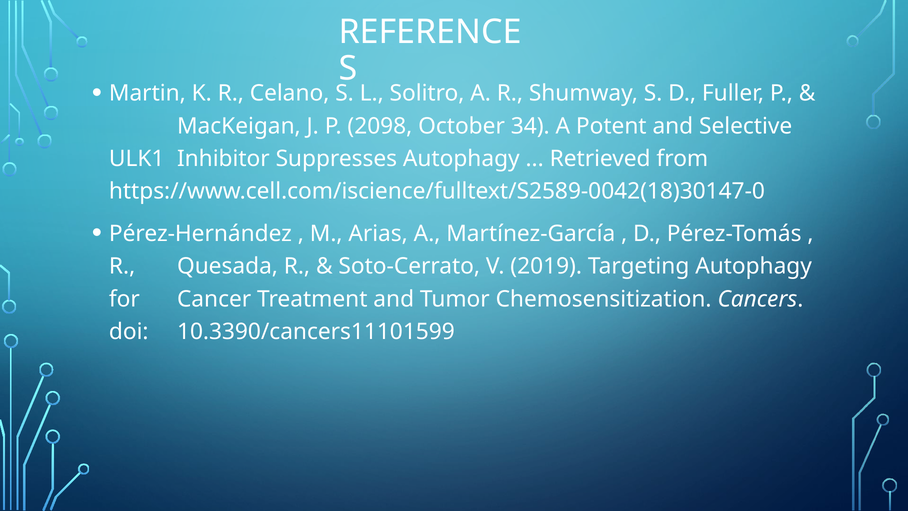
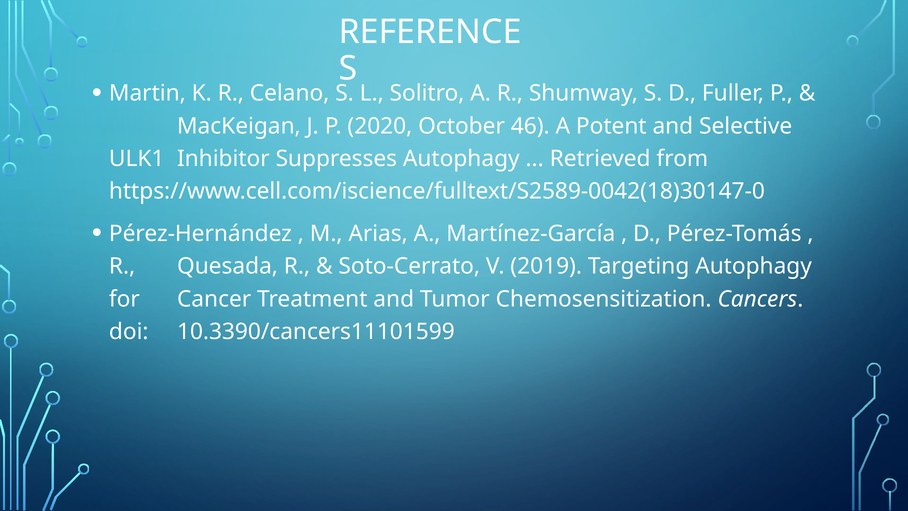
2098: 2098 -> 2020
34: 34 -> 46
